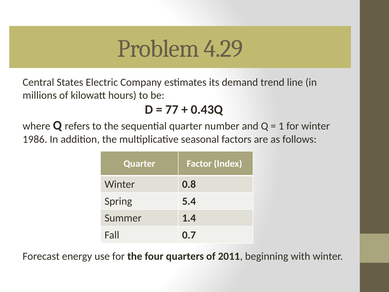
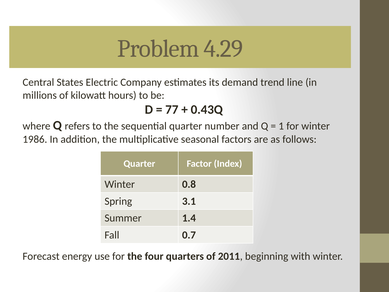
5.4: 5.4 -> 3.1
